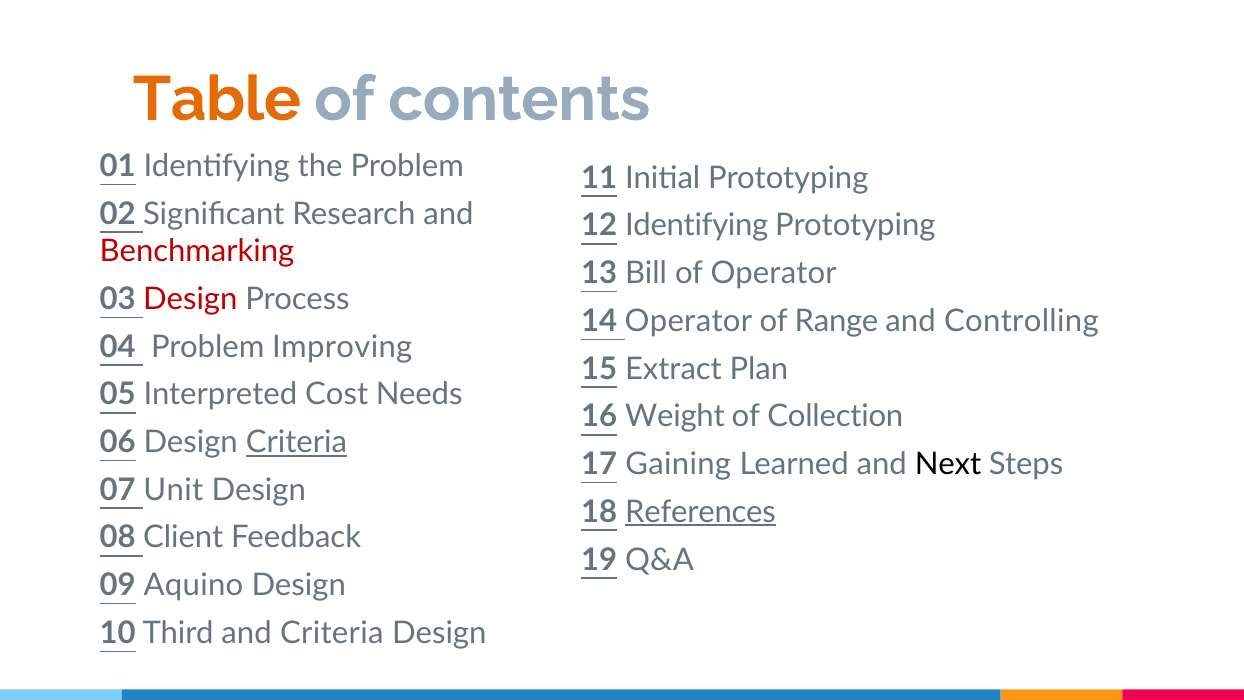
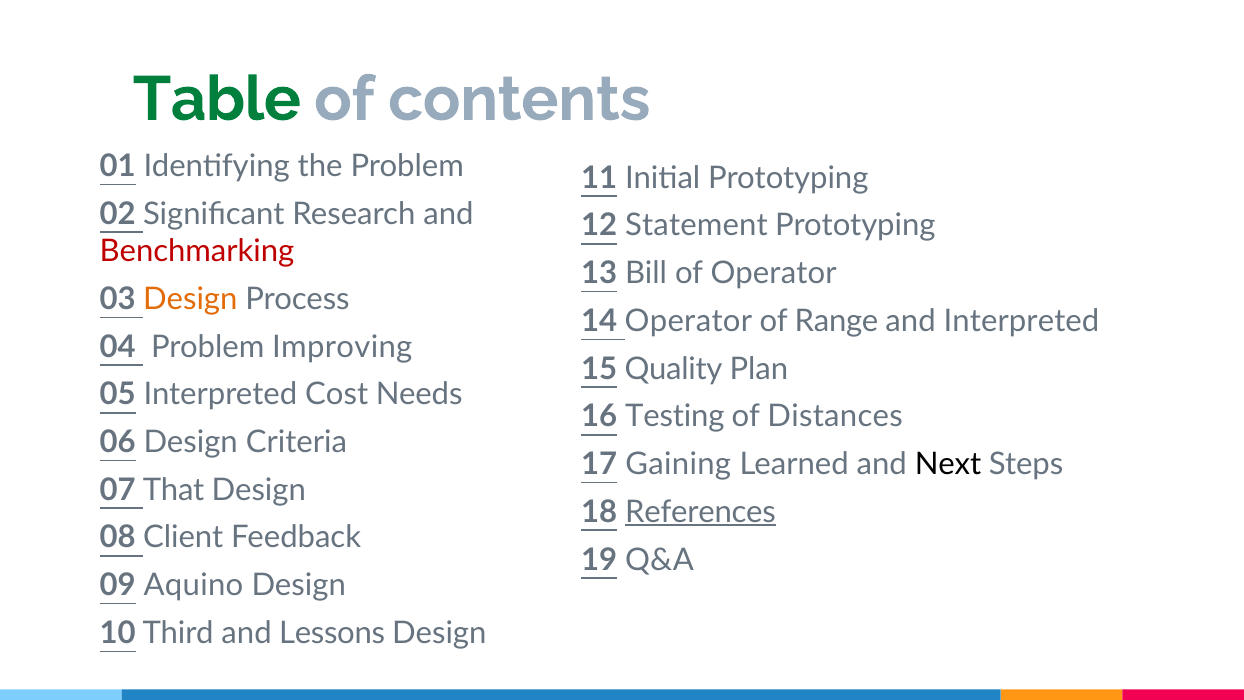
Table colour: orange -> green
12 Identifying: Identifying -> Statement
Design at (190, 299) colour: red -> orange
and Controlling: Controlling -> Interpreted
Extract: Extract -> Quality
Weight: Weight -> Testing
Collection: Collection -> Distances
Criteria at (296, 442) underline: present -> none
Unit: Unit -> That
and Criteria: Criteria -> Lessons
